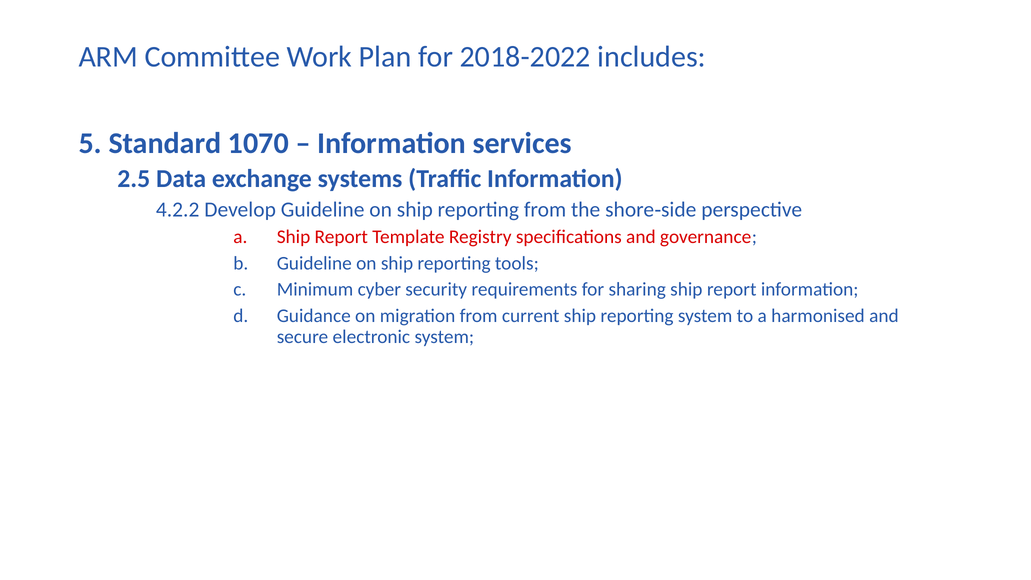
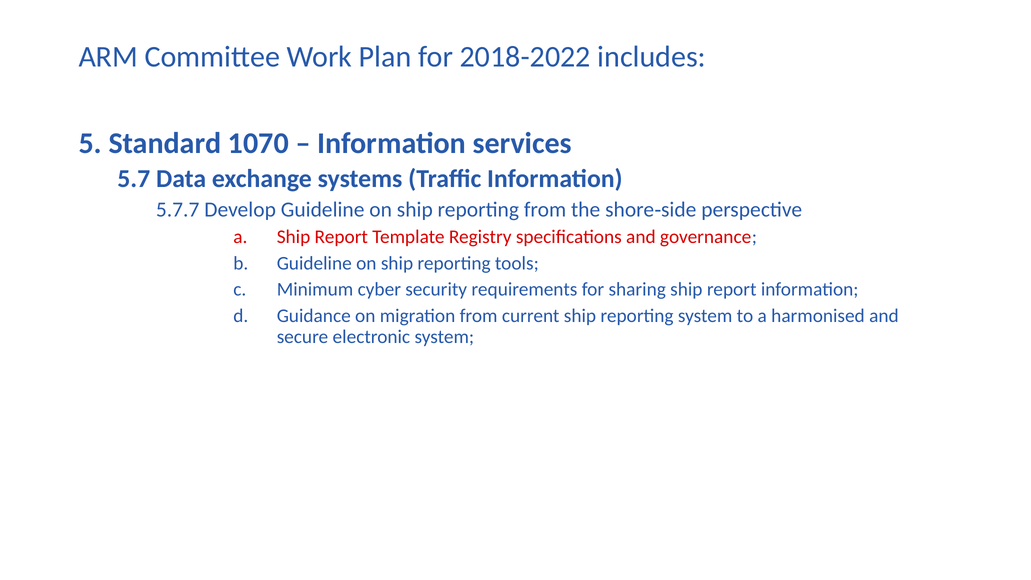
2.5: 2.5 -> 5.7
4.2.2: 4.2.2 -> 5.7.7
